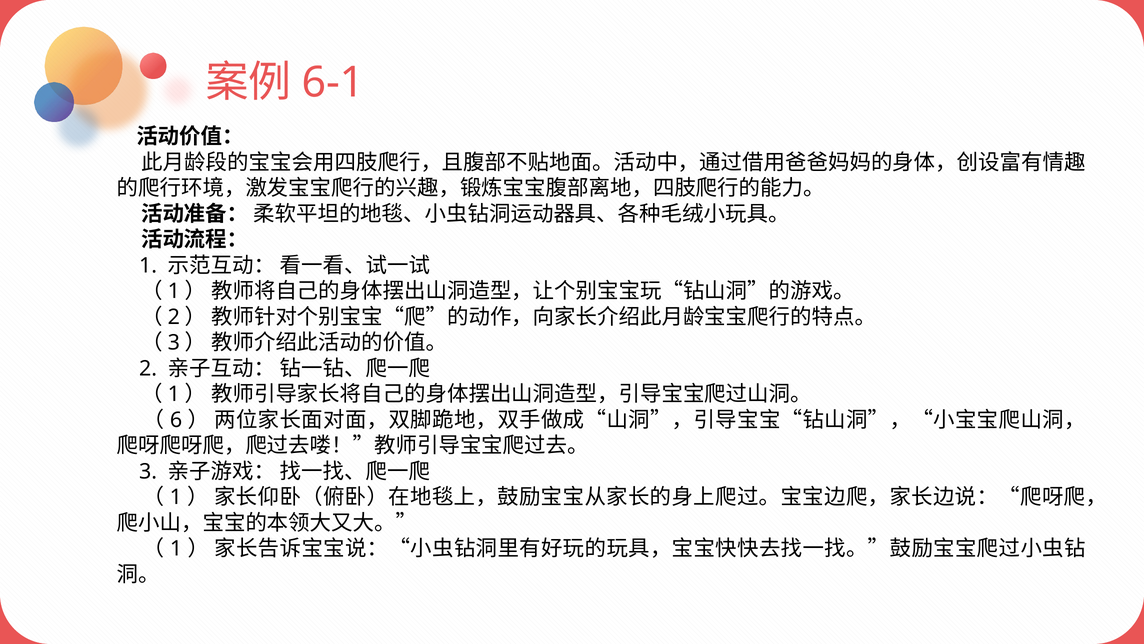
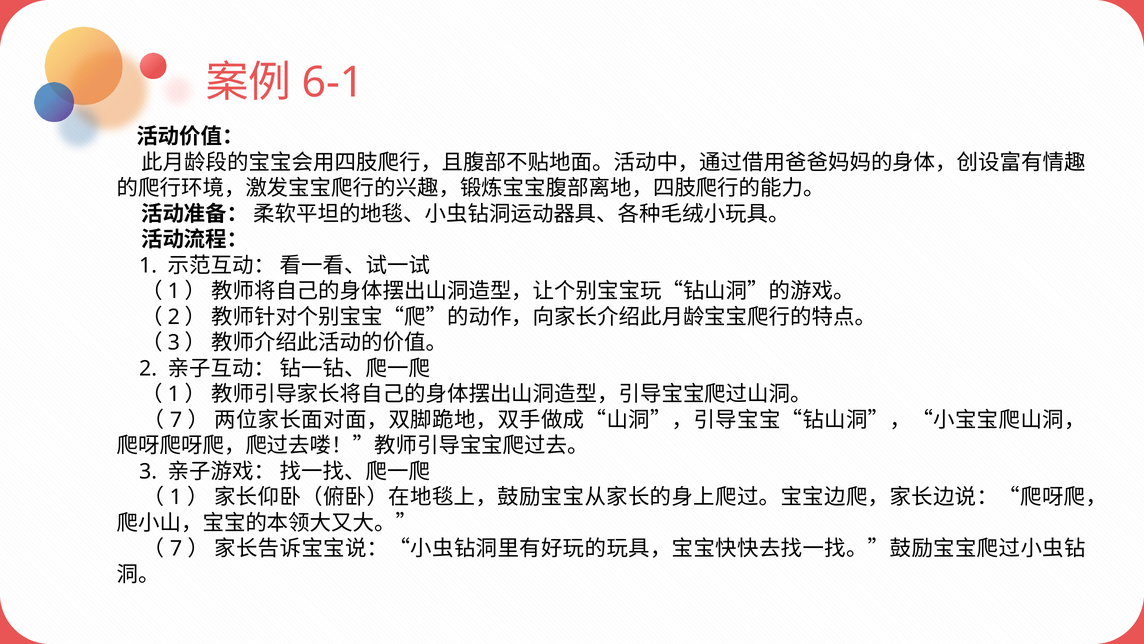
6 at (176, 420): 6 -> 7
1 at (176, 548): 1 -> 7
